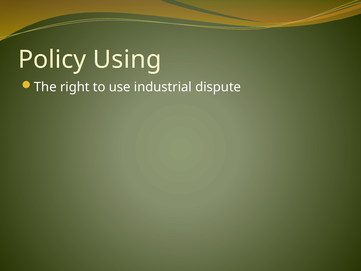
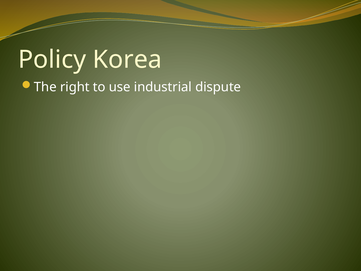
Using: Using -> Korea
